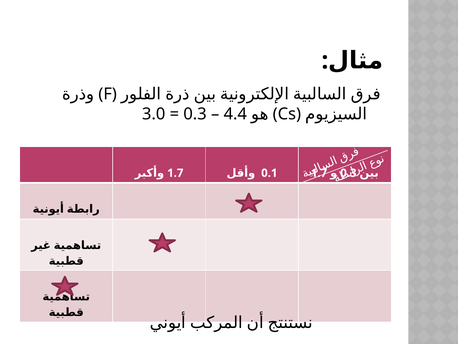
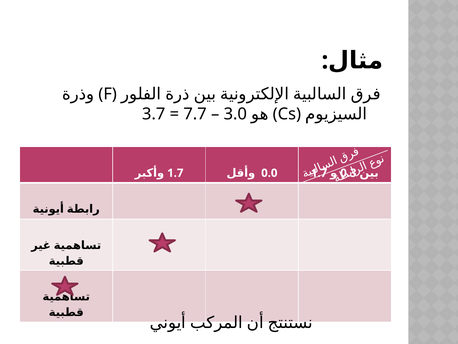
3.0: 3.0 -> 3.7
0.3 at (195, 114): 0.3 -> 7.7
4.4: 4.4 -> 3.0
0.1: 0.1 -> 0.0
